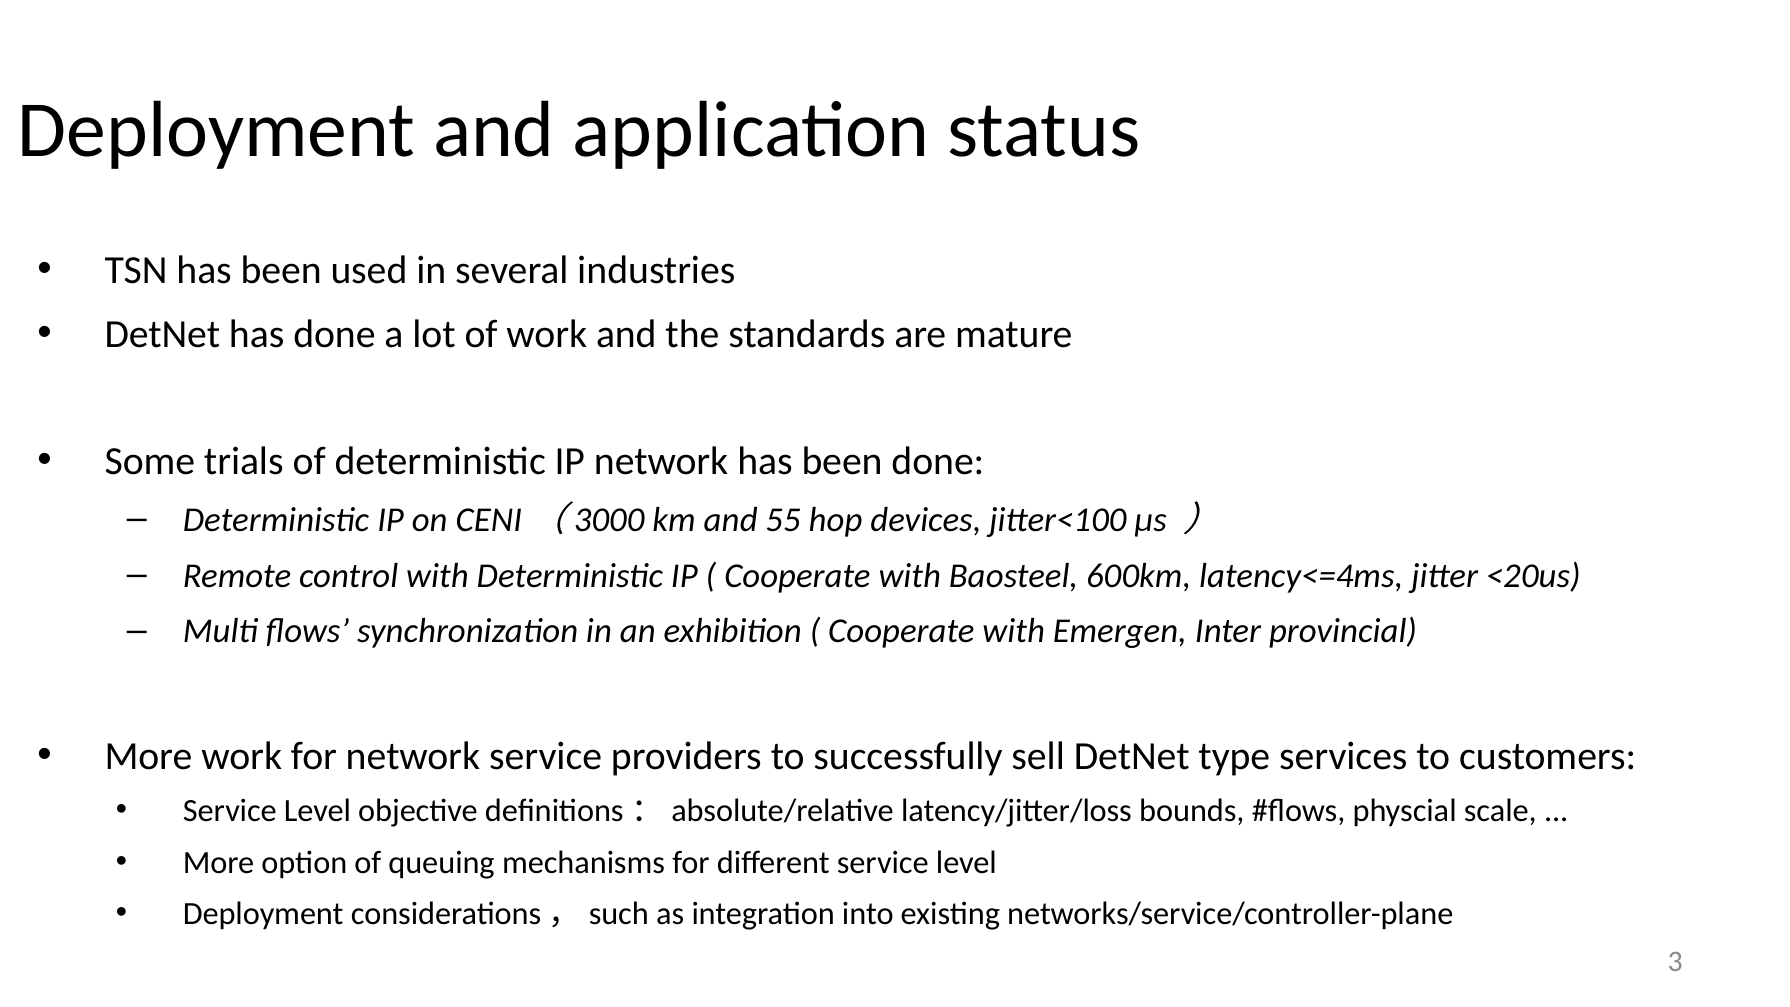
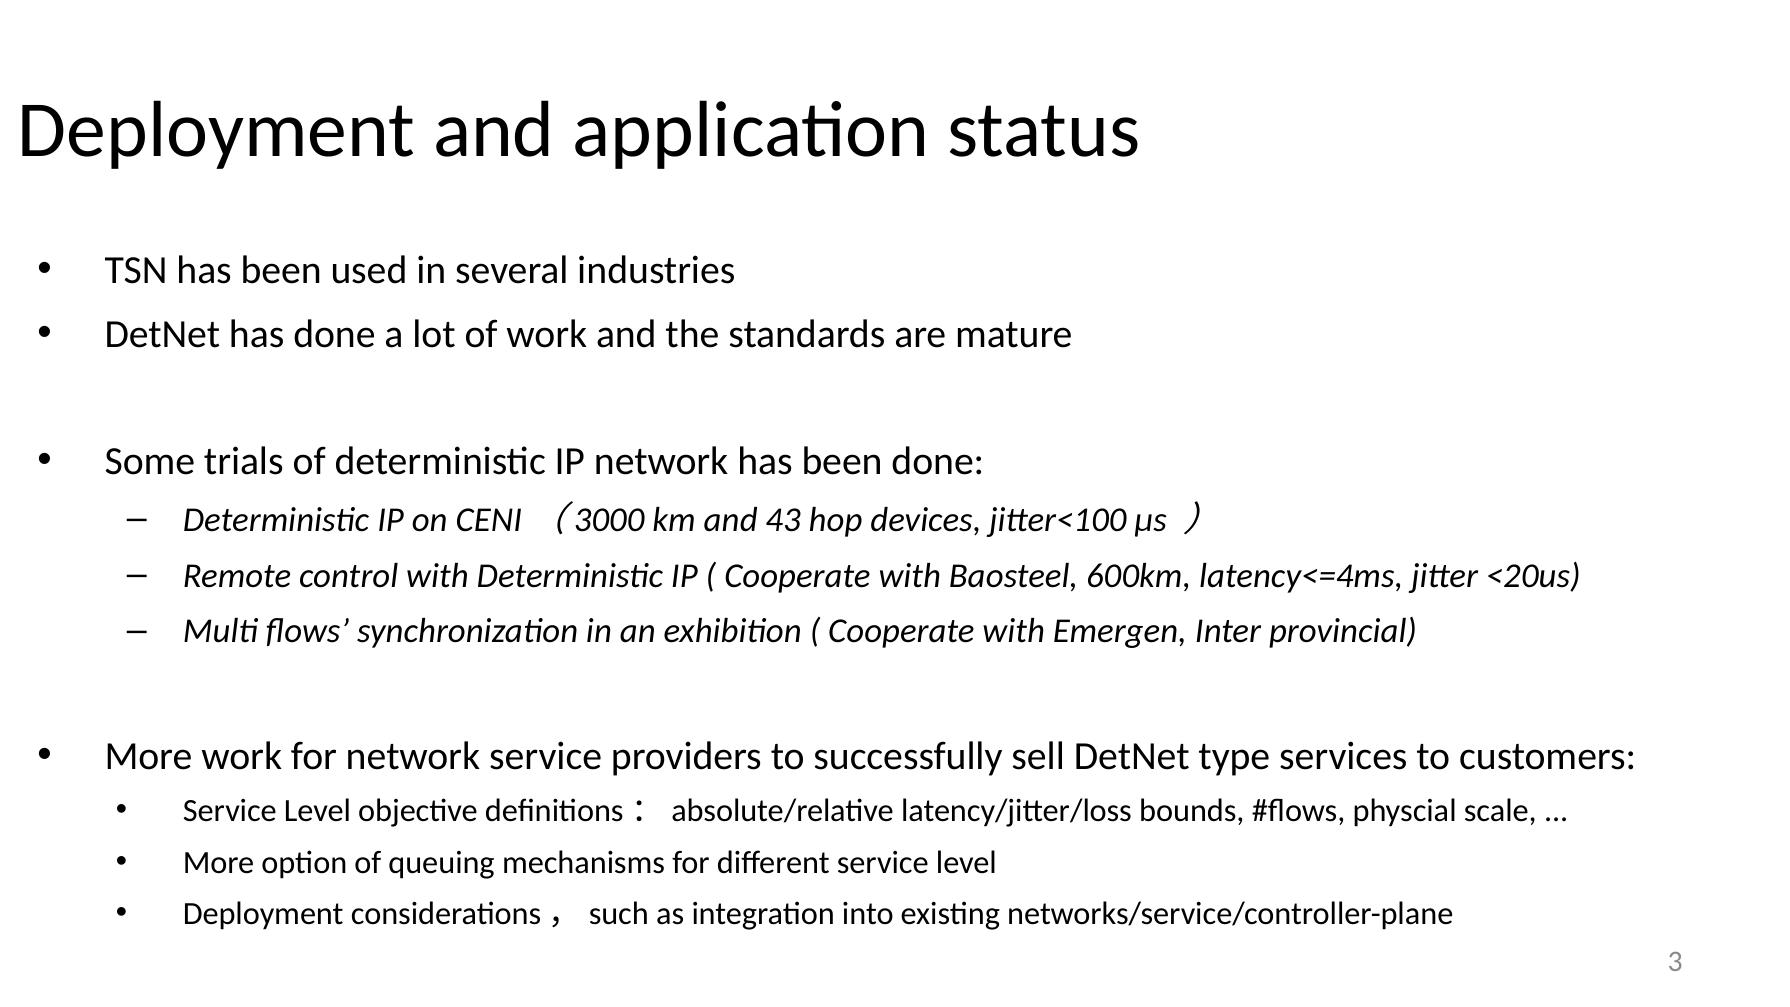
55: 55 -> 43
